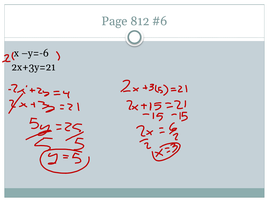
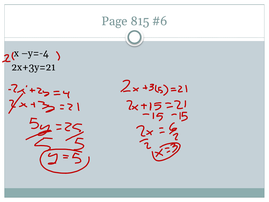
812: 812 -> 815
y=-6: y=-6 -> y=-4
